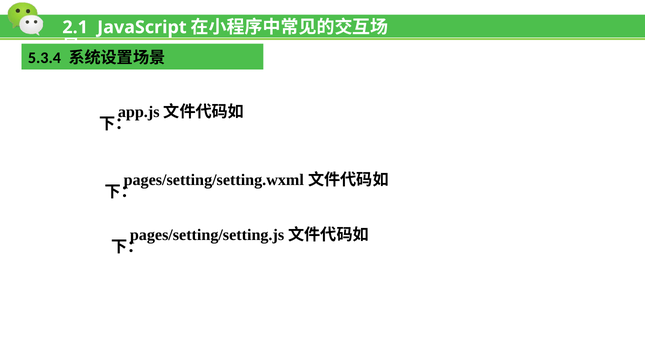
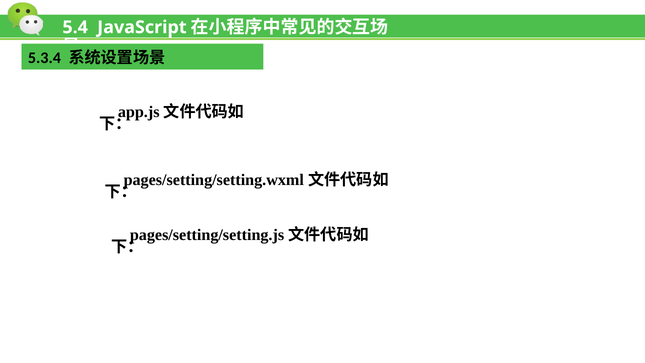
2.1: 2.1 -> 5.4
